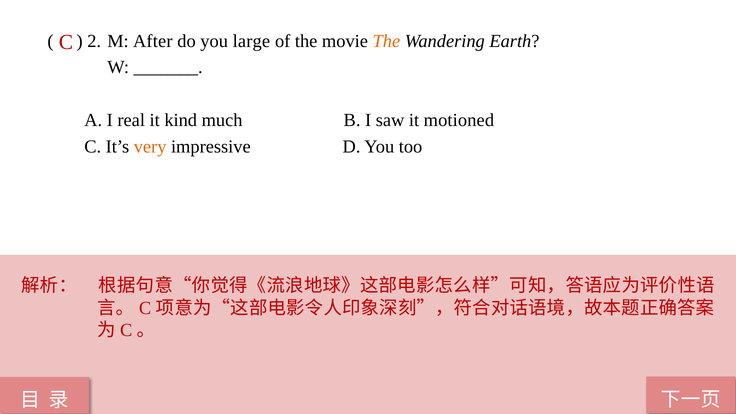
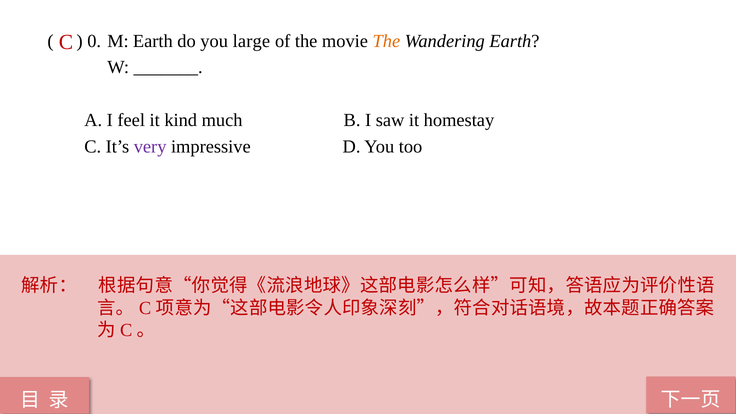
2: 2 -> 0
M After: After -> Earth
real: real -> feel
motioned: motioned -> homestay
very colour: orange -> purple
